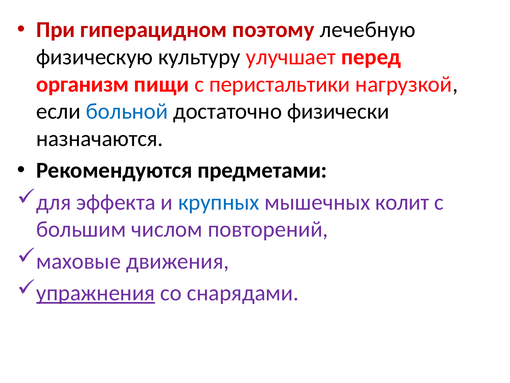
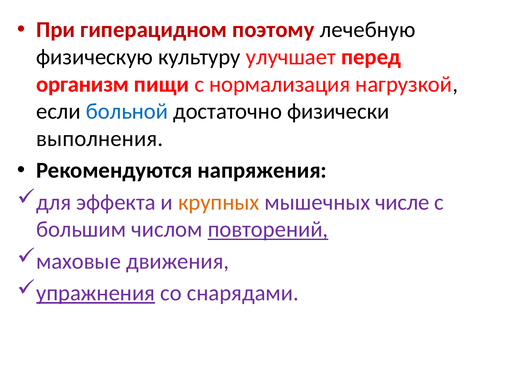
перистальтики: перистальтики -> нормализация
назначаются: назначаются -> выполнения
предметами: предметами -> напряжения
крупных colour: blue -> orange
колит: колит -> числе
повторений underline: none -> present
